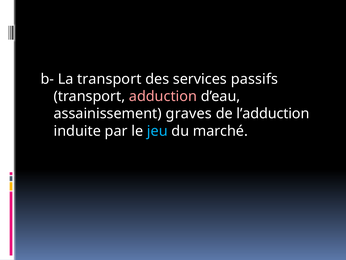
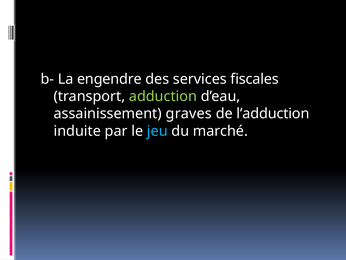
La transport: transport -> engendre
passifs: passifs -> fiscales
adduction colour: pink -> light green
